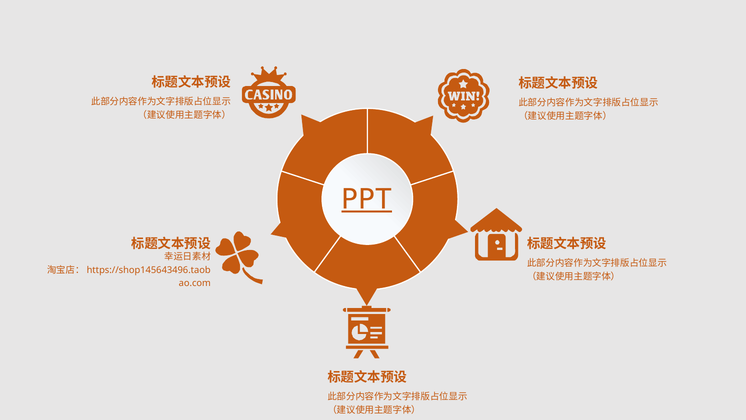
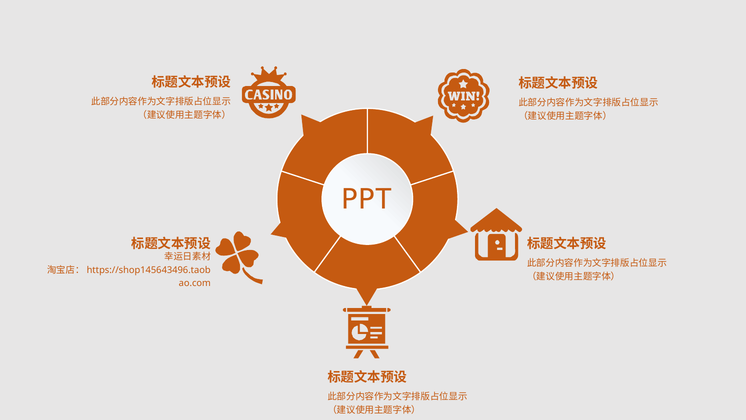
PPT underline: present -> none
